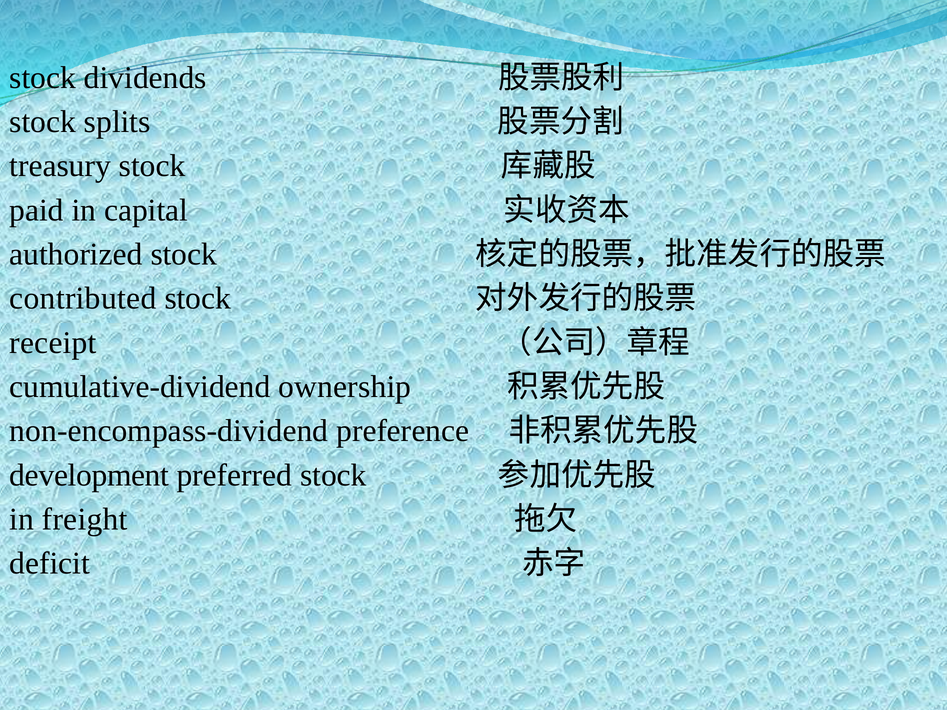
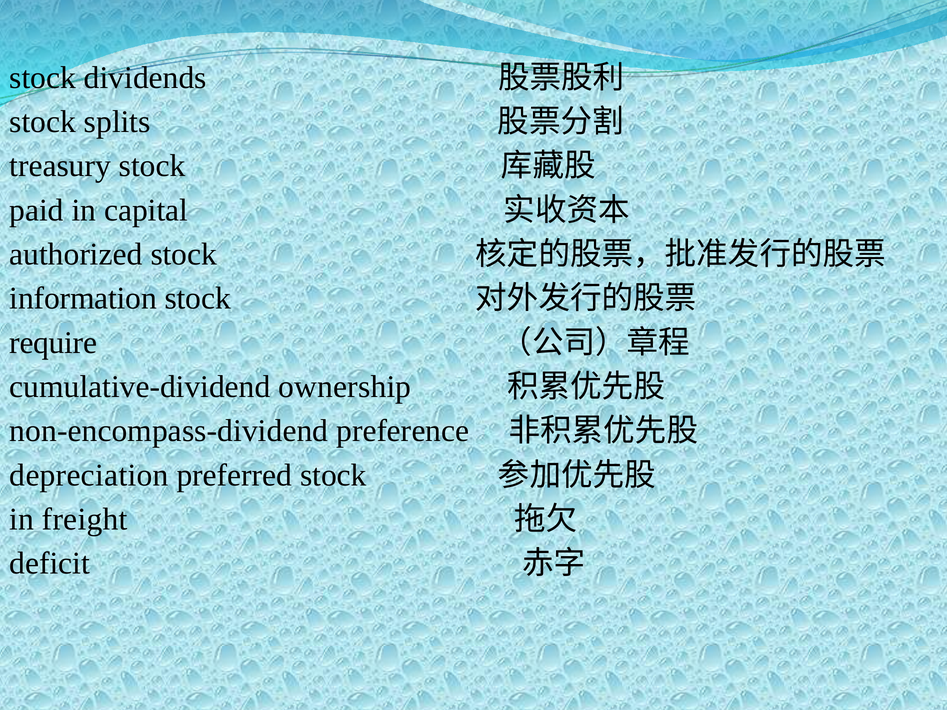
contributed: contributed -> information
receipt: receipt -> require
development: development -> depreciation
